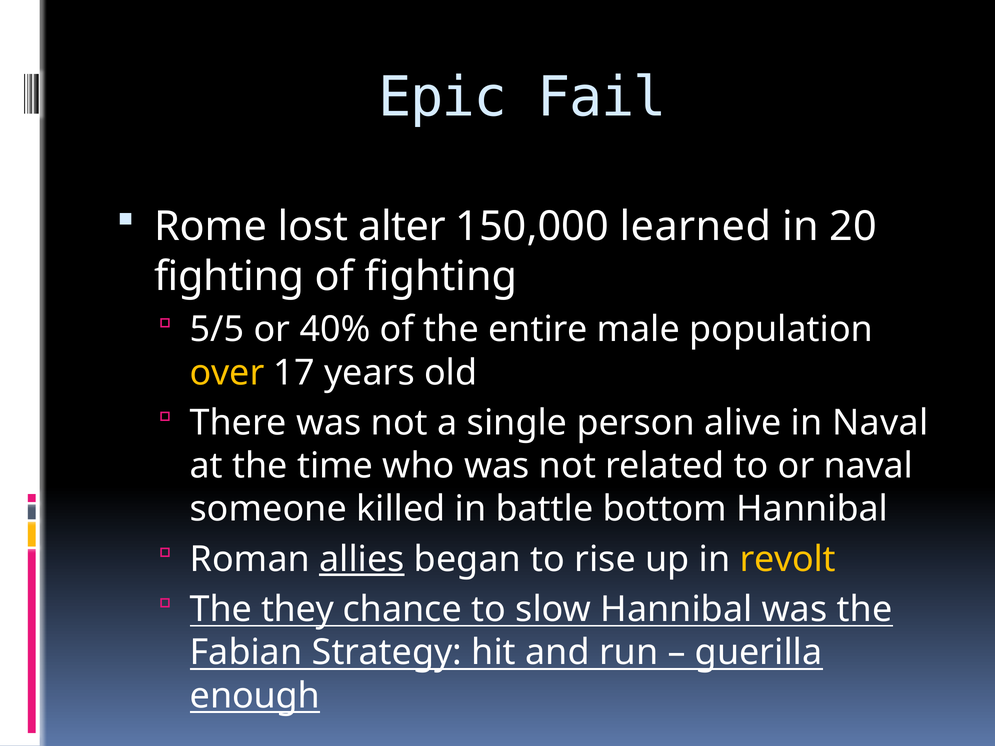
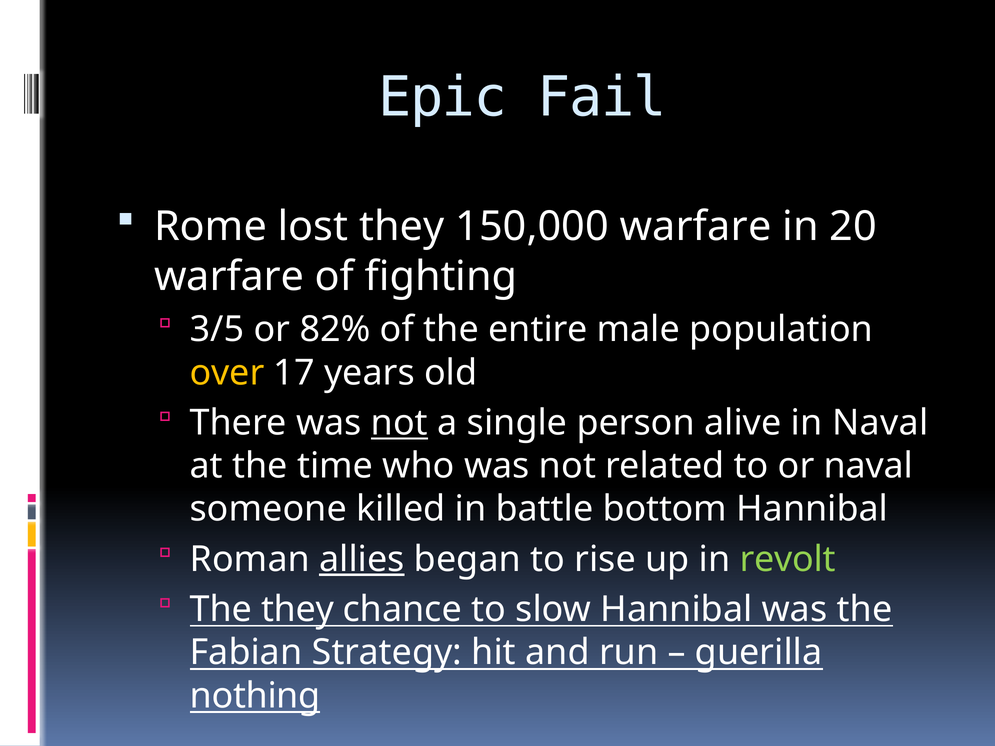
lost alter: alter -> they
150,000 learned: learned -> warfare
fighting at (229, 276): fighting -> warfare
5/5: 5/5 -> 3/5
40%: 40% -> 82%
not at (399, 423) underline: none -> present
revolt colour: yellow -> light green
enough: enough -> nothing
